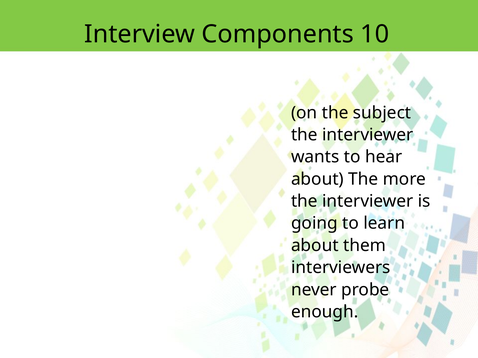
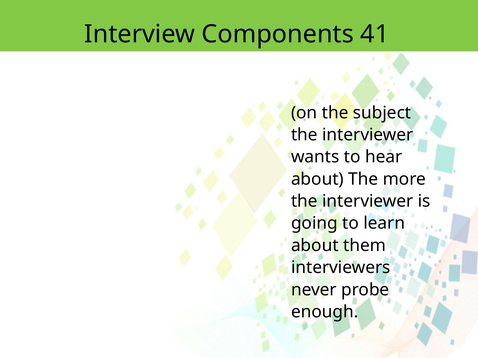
10: 10 -> 41
